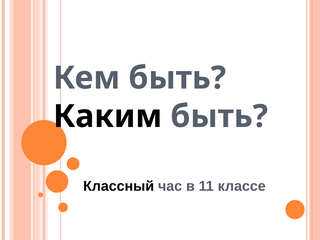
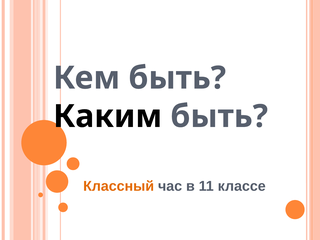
Классный colour: black -> orange
